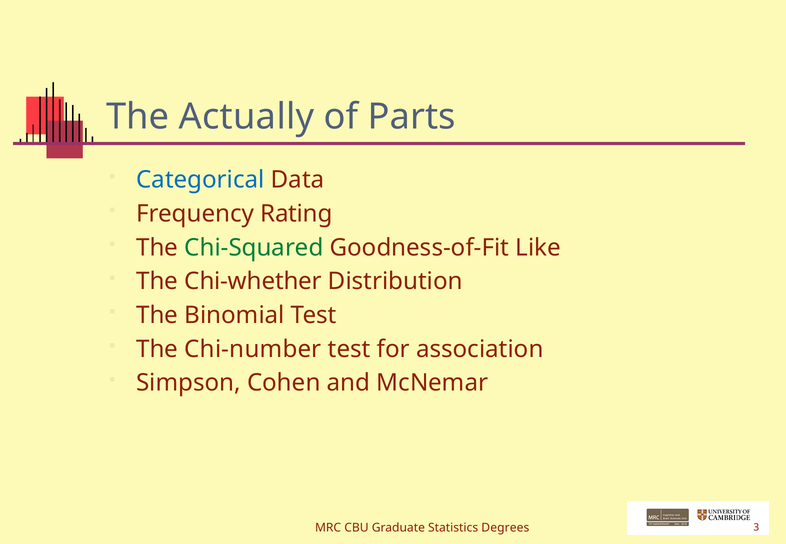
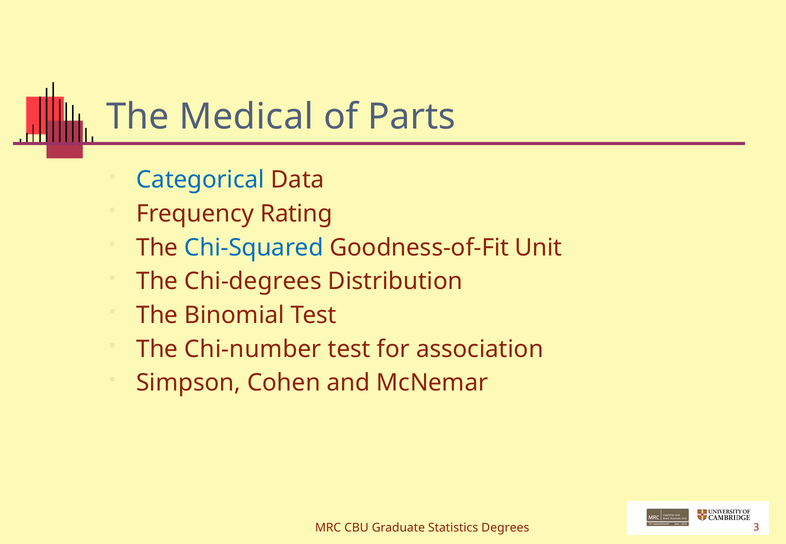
Actually: Actually -> Medical
Chi-Squared colour: green -> blue
Like: Like -> Unit
Chi-whether: Chi-whether -> Chi-degrees
